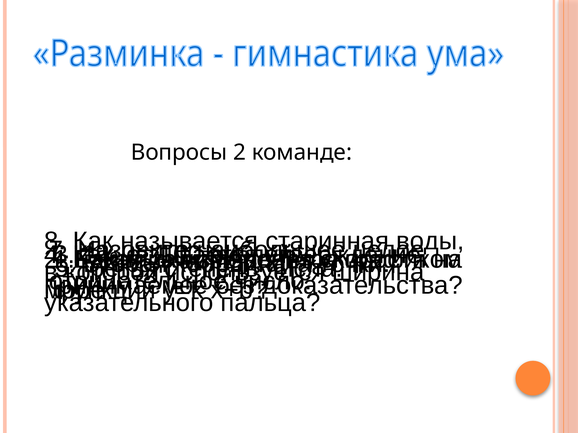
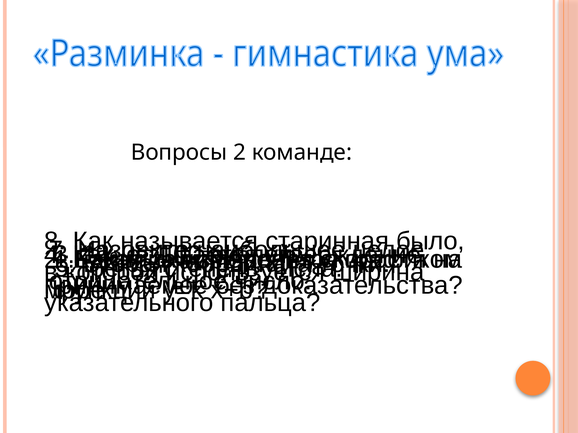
воды: воды -> было
